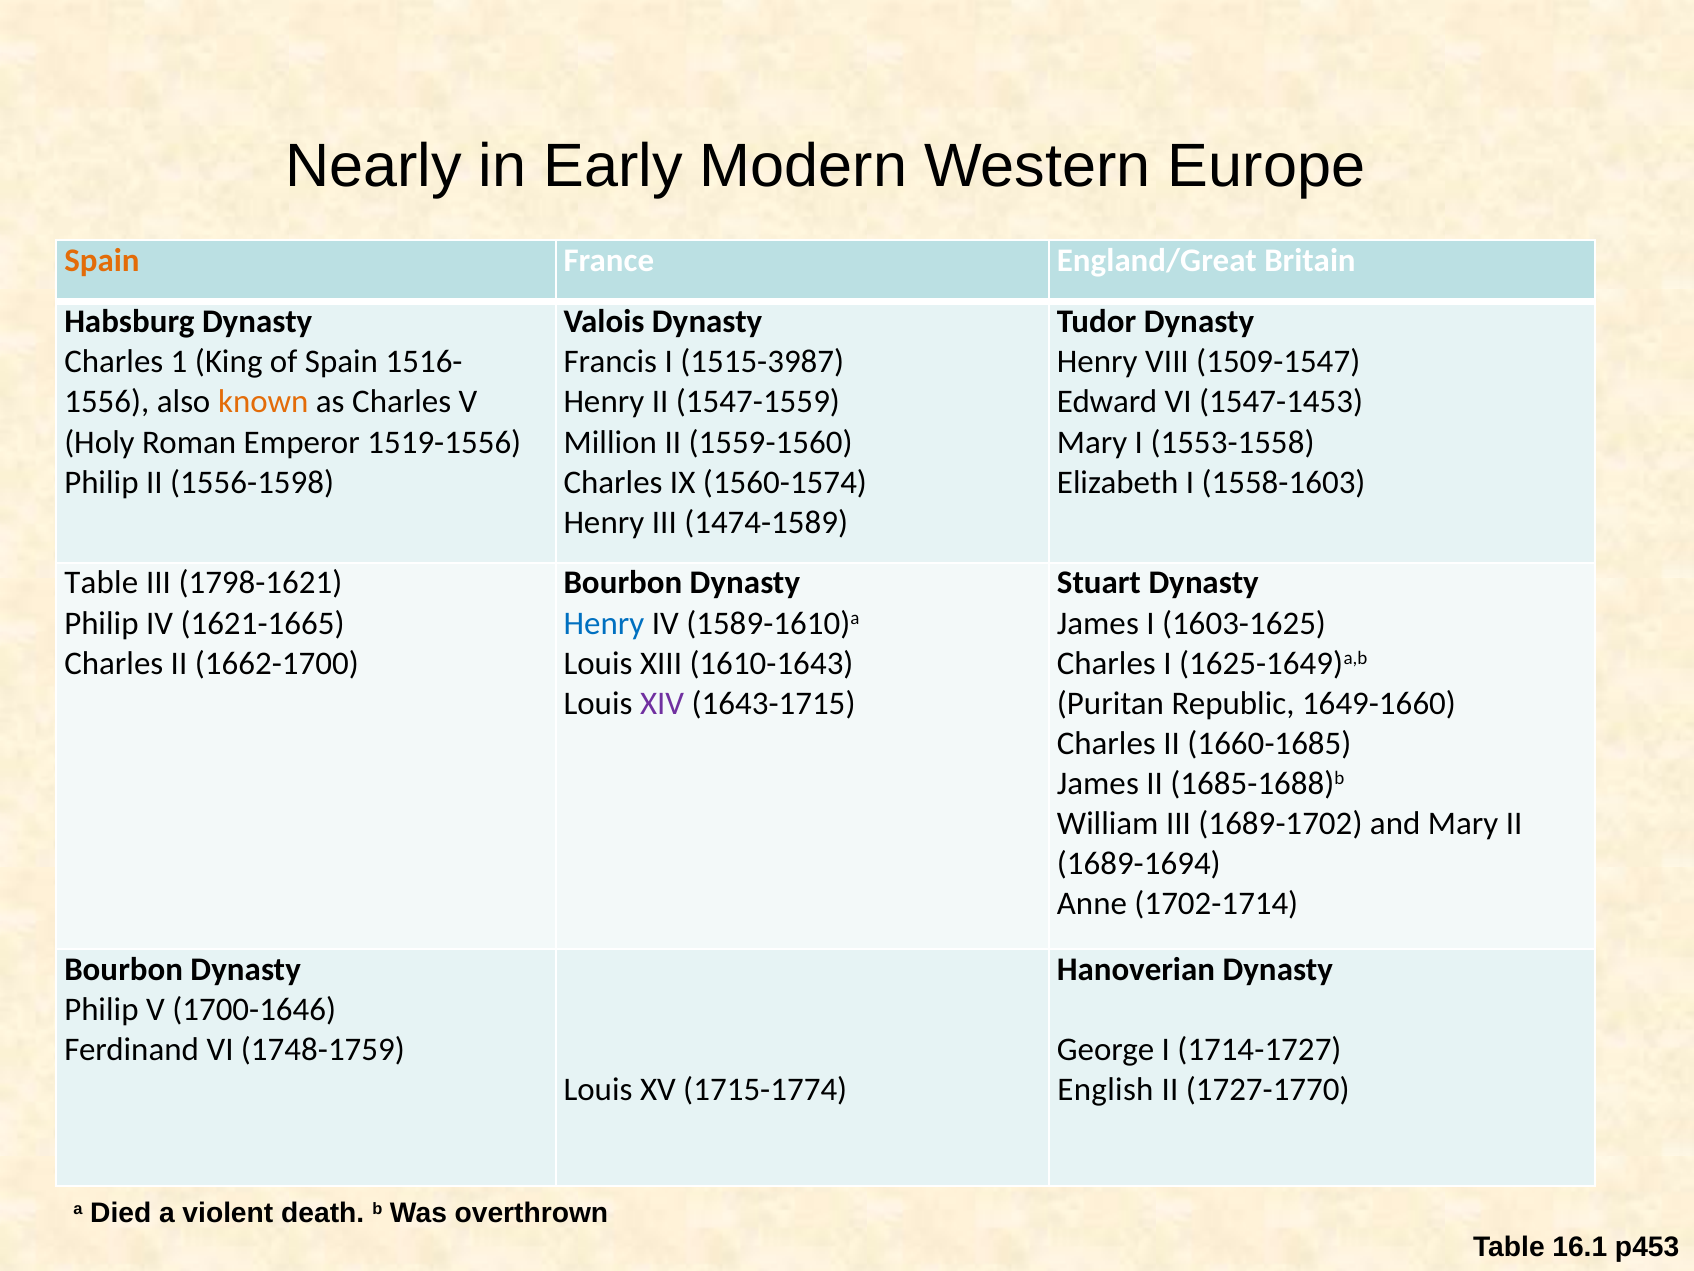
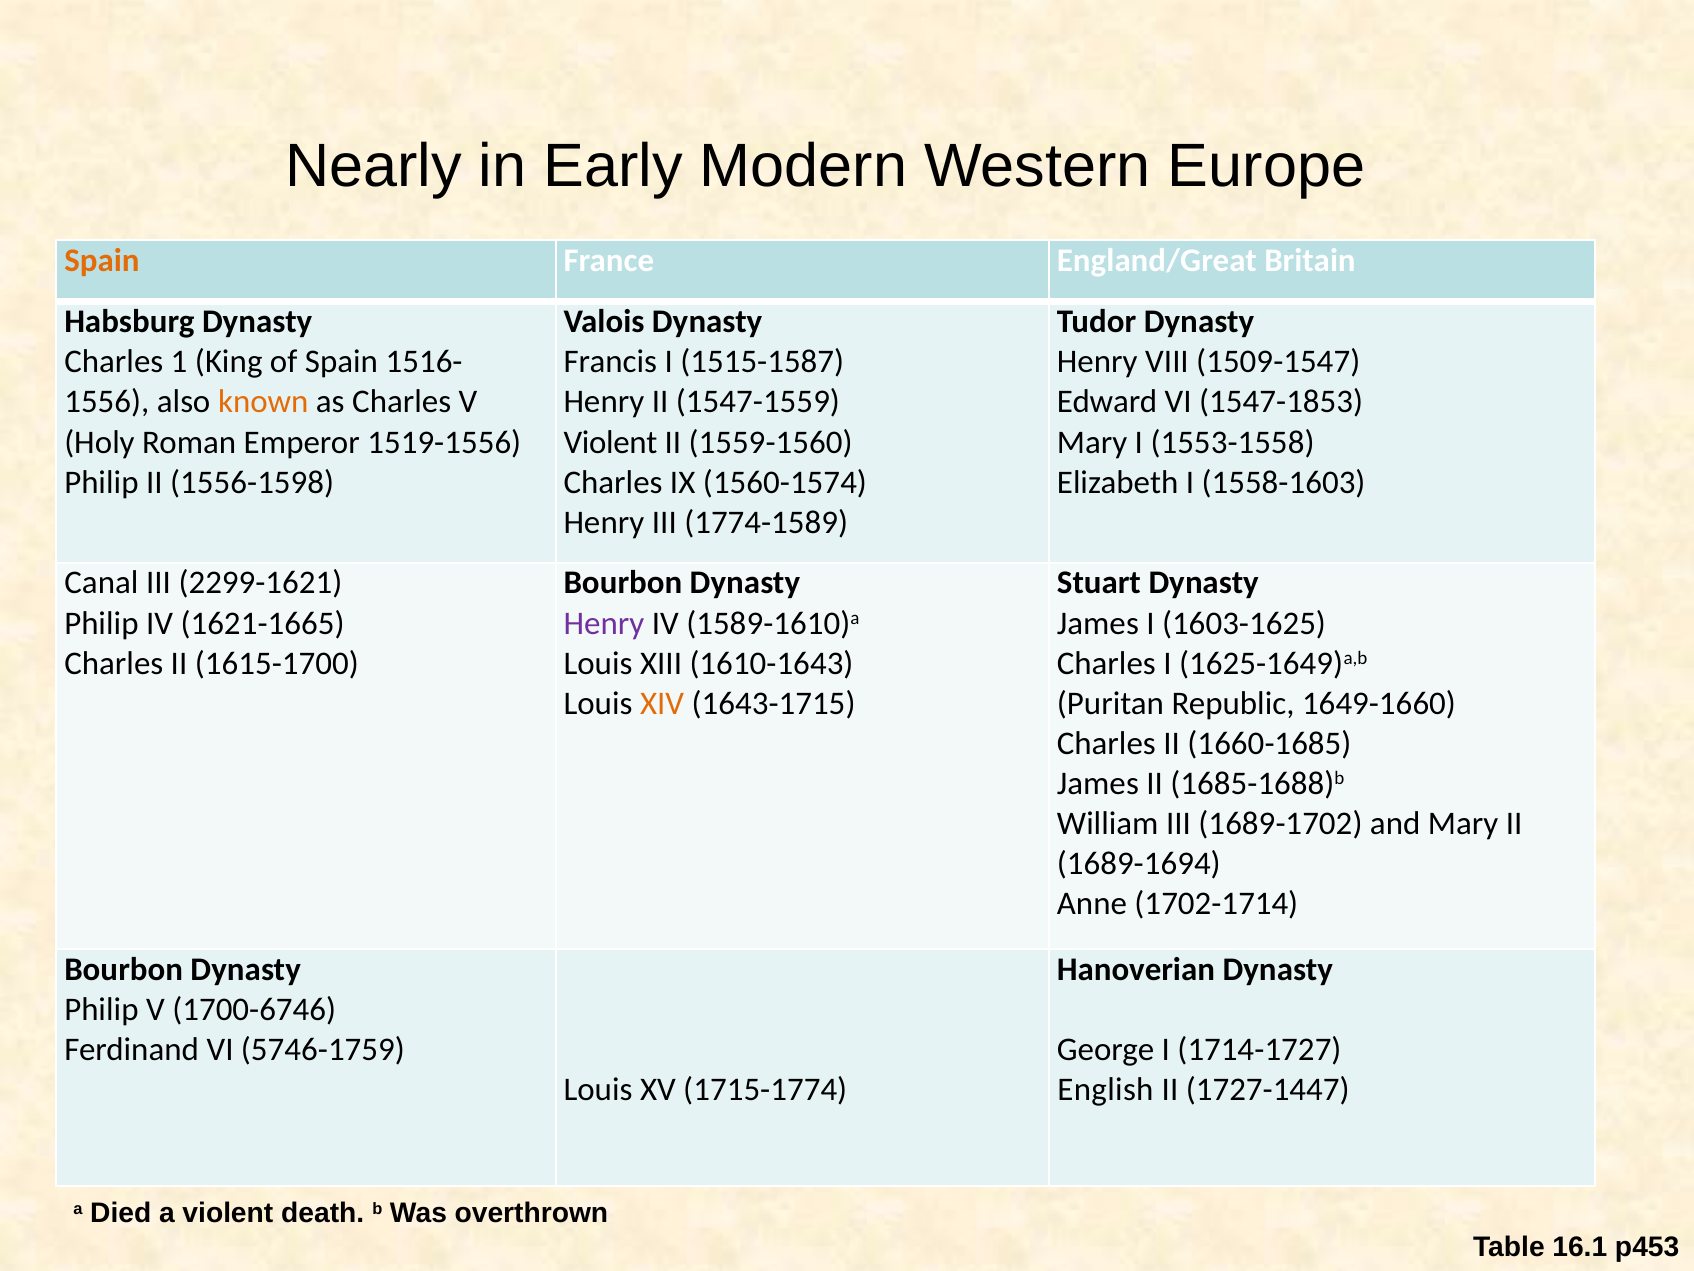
1515-3987: 1515-3987 -> 1515-1587
1547-1453: 1547-1453 -> 1547-1853
Million at (610, 442): Million -> Violent
1474-1589: 1474-1589 -> 1774-1589
Table at (101, 583): Table -> Canal
1798-1621: 1798-1621 -> 2299-1621
Henry at (604, 623) colour: blue -> purple
1662-1700: 1662-1700 -> 1615-1700
XIV colour: purple -> orange
1700-1646: 1700-1646 -> 1700-6746
1748-1759: 1748-1759 -> 5746-1759
1727-1770: 1727-1770 -> 1727-1447
